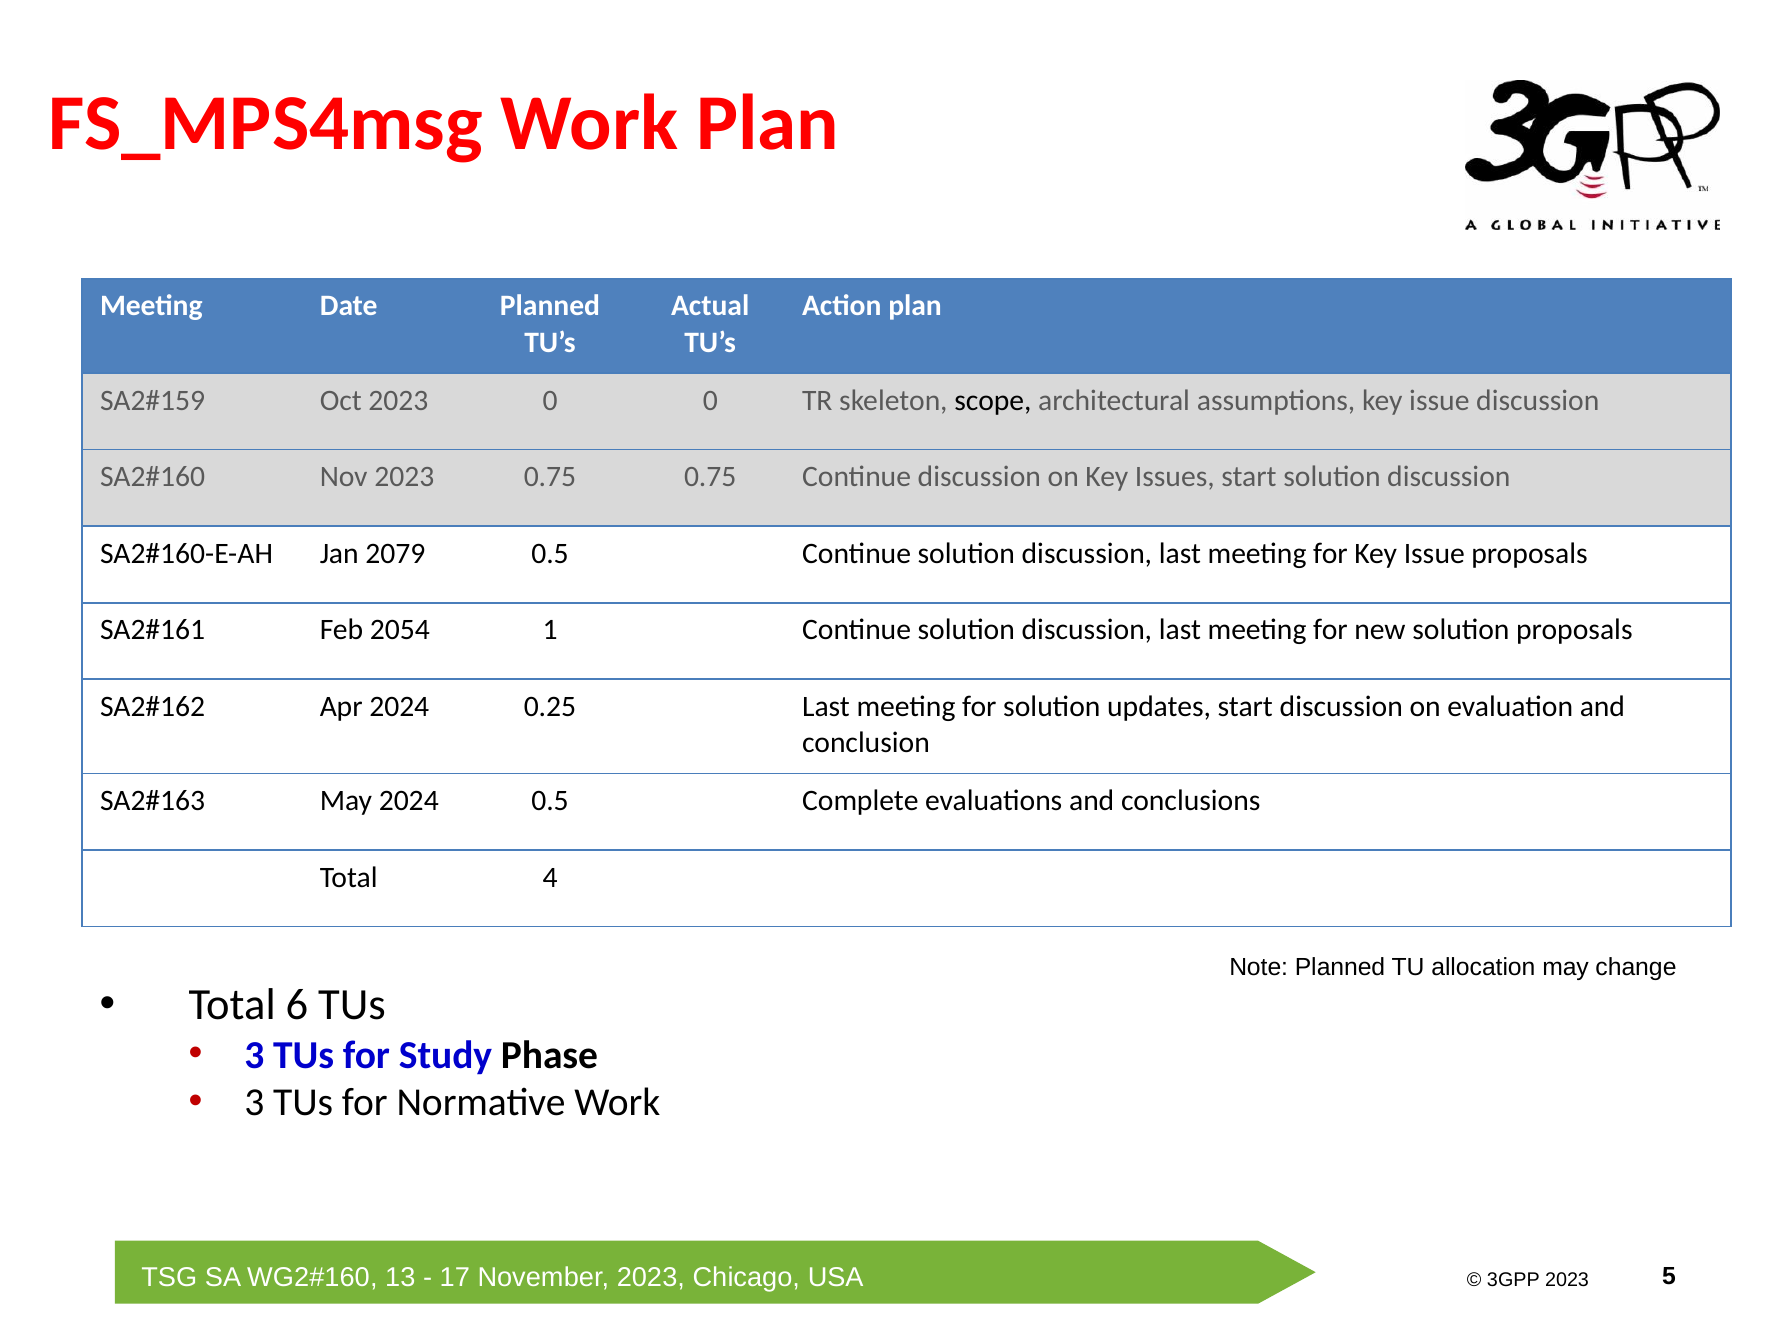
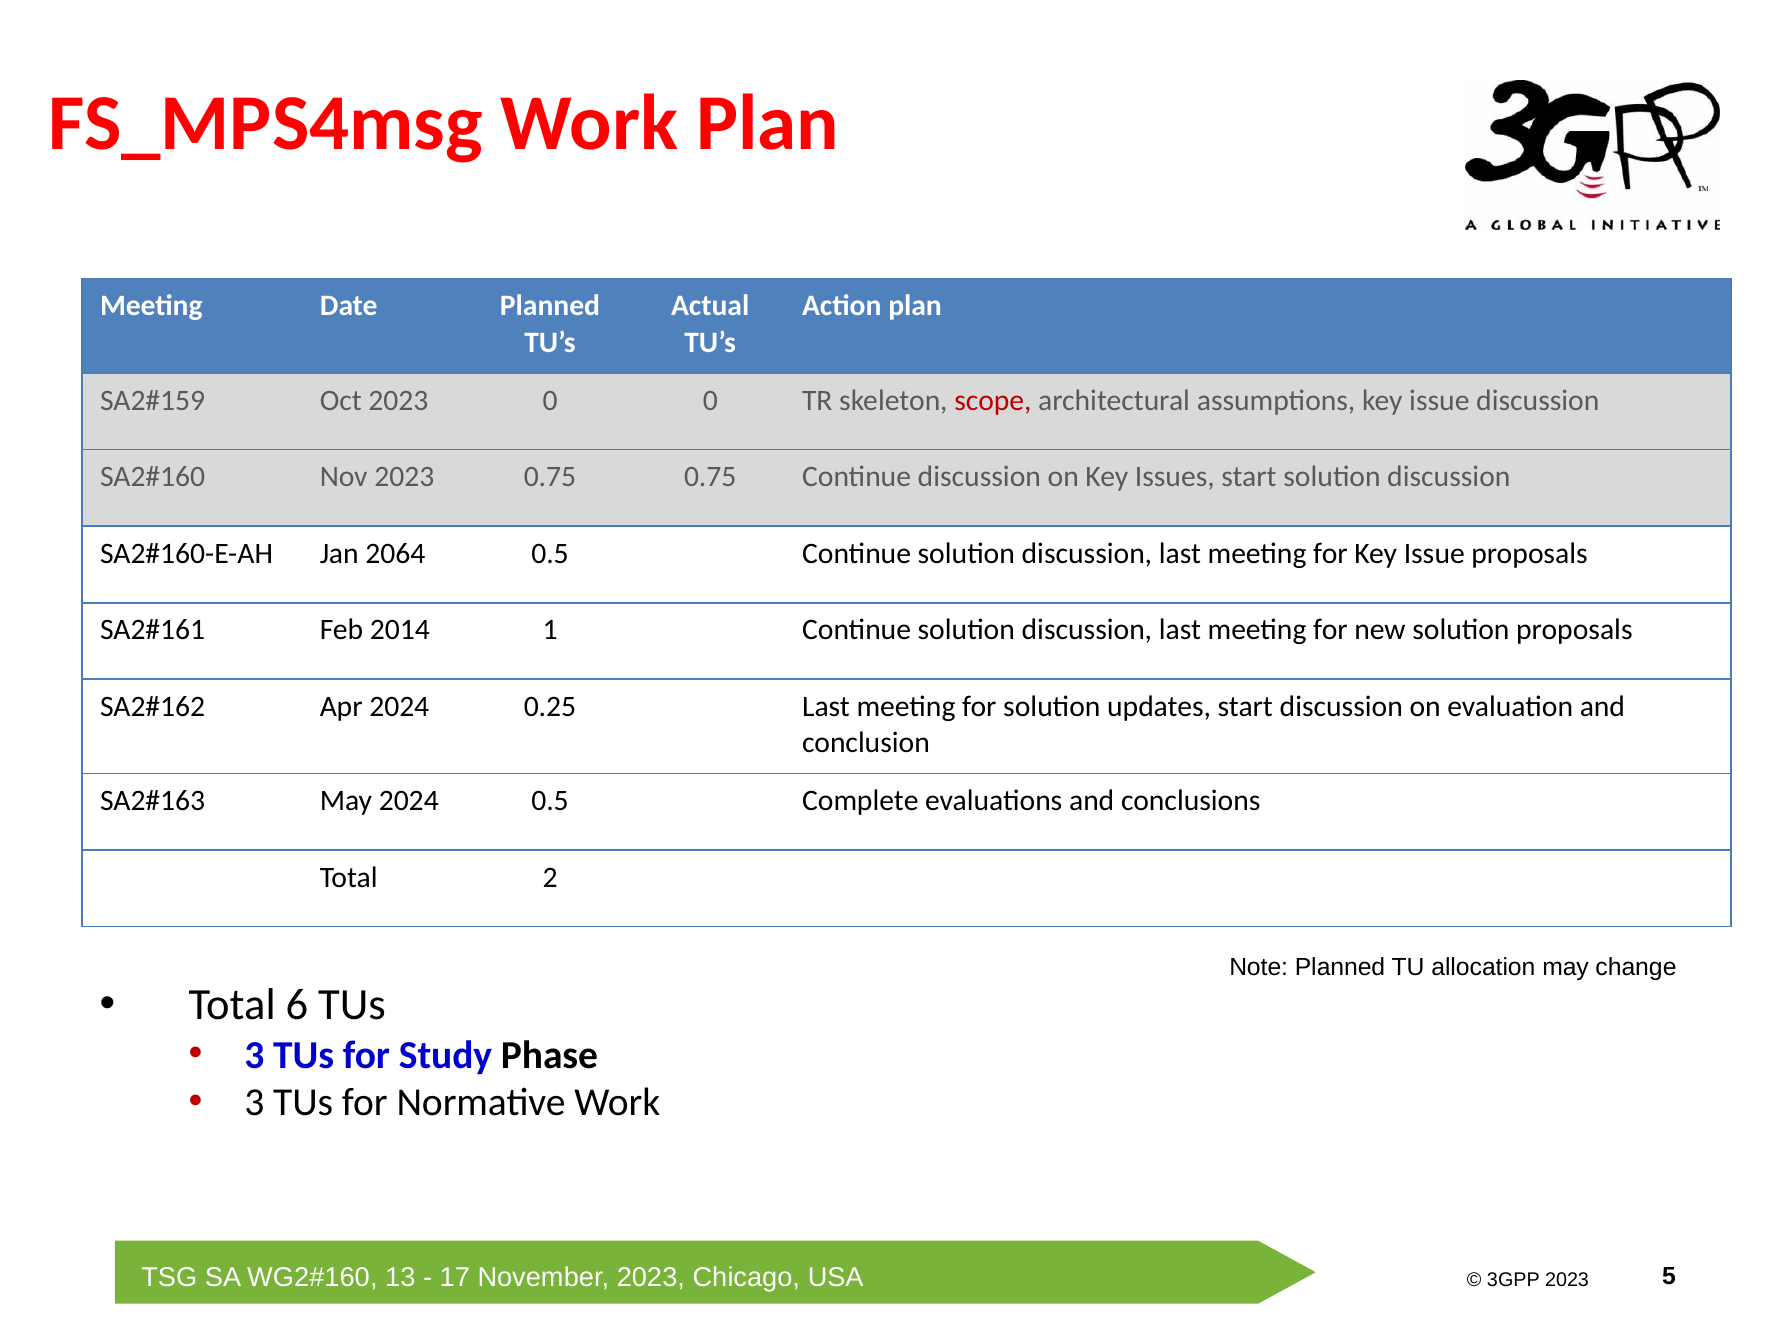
scope colour: black -> red
2079: 2079 -> 2064
2054: 2054 -> 2014
4: 4 -> 2
